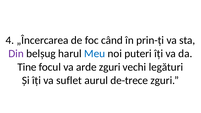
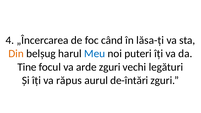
prin-ți: prin-ți -> lăsa-ți
Din colour: purple -> orange
suflet: suflet -> răpus
de-trece: de-trece -> de-întări
